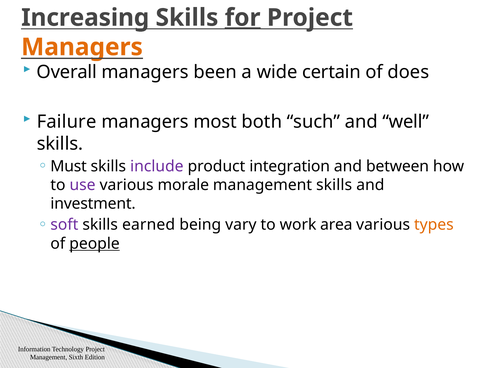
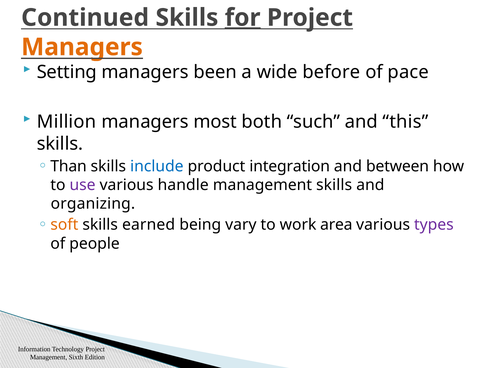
Increasing: Increasing -> Continued
Overall: Overall -> Setting
certain: certain -> before
does: does -> pace
Failure: Failure -> Million
well: well -> this
Must: Must -> Than
include colour: purple -> blue
morale: morale -> handle
investment: investment -> organizing
soft colour: purple -> orange
types colour: orange -> purple
people underline: present -> none
